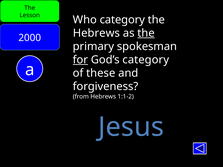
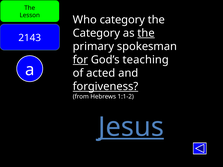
Hebrews at (96, 33): Hebrews -> Category
2000: 2000 -> 2143
God’s category: category -> teaching
these: these -> acted
forgiveness underline: none -> present
Jesus underline: none -> present
